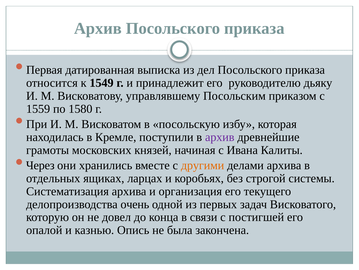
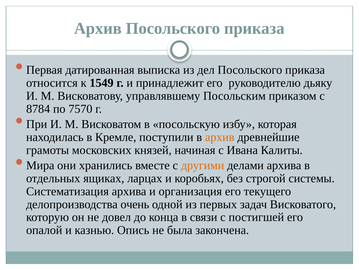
1559: 1559 -> 8784
1580: 1580 -> 7570
архив at (220, 137) colour: purple -> orange
Через: Через -> Мира
